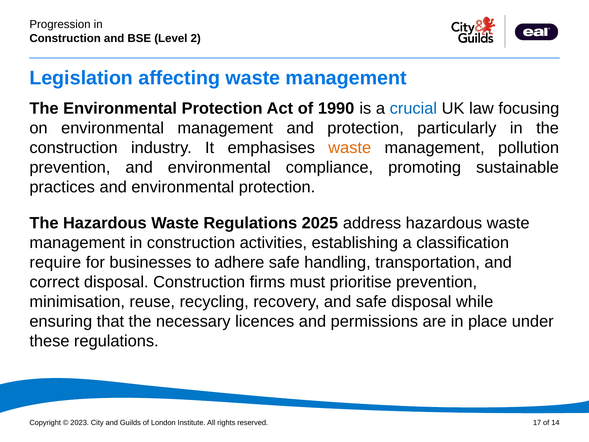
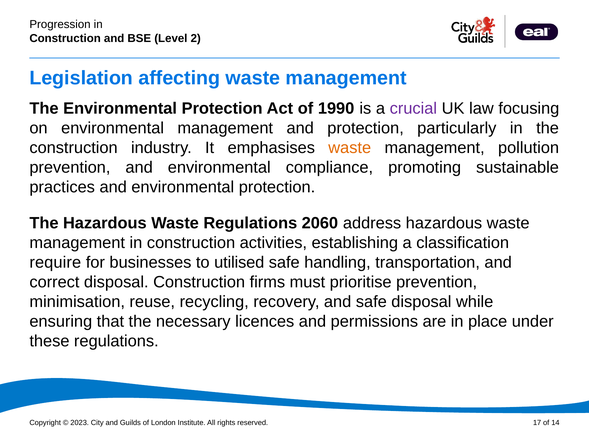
crucial colour: blue -> purple
2025: 2025 -> 2060
adhere: adhere -> utilised
